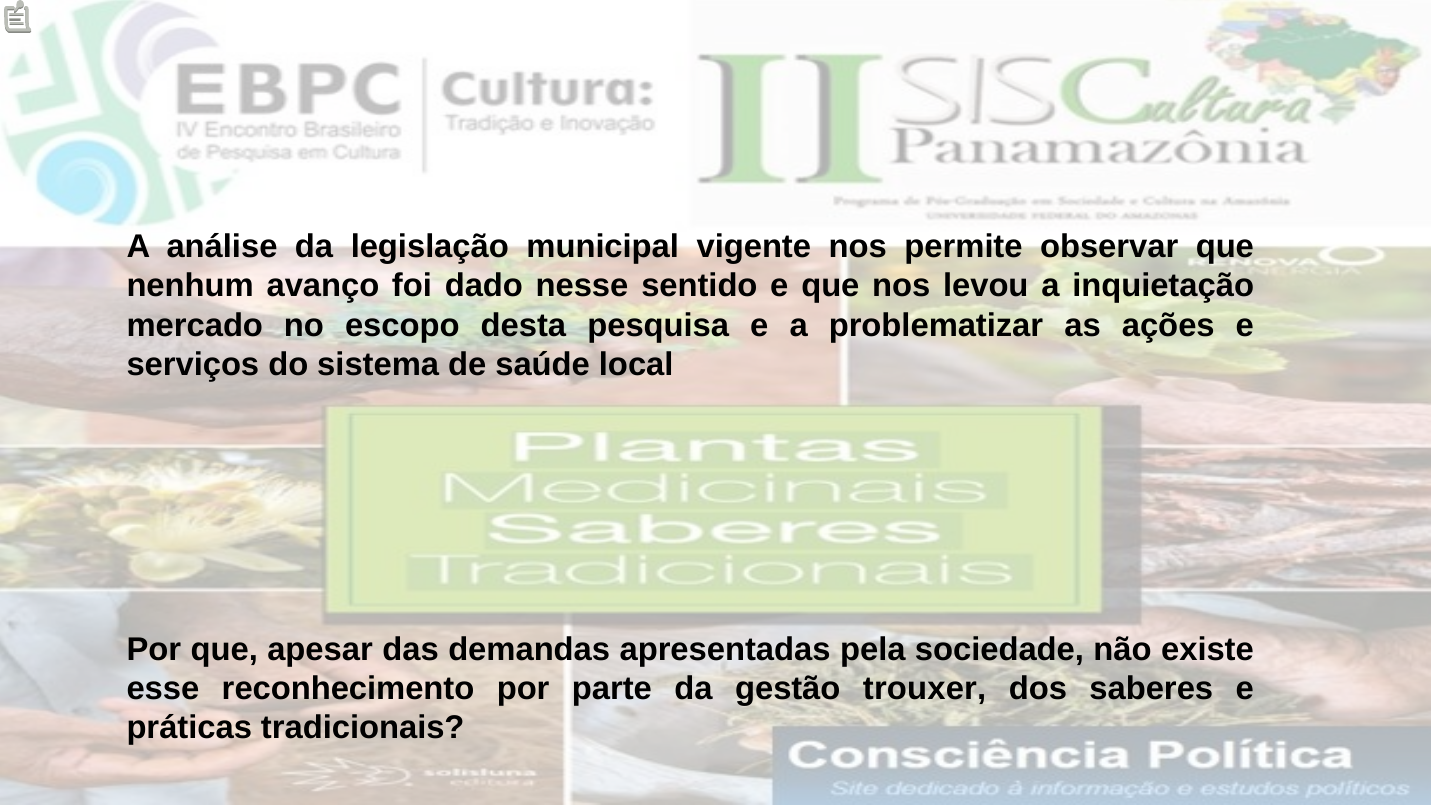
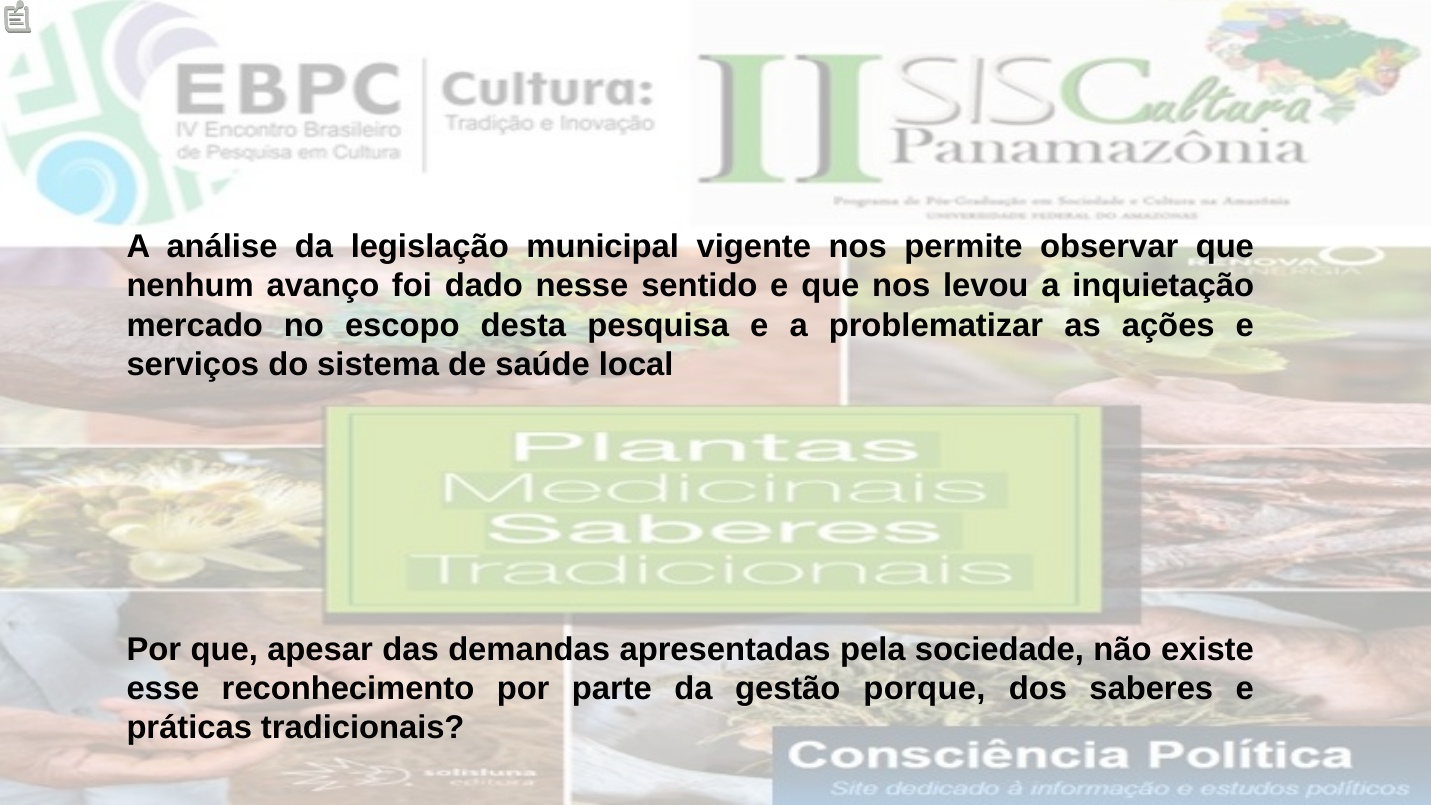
trouxer: trouxer -> porque
